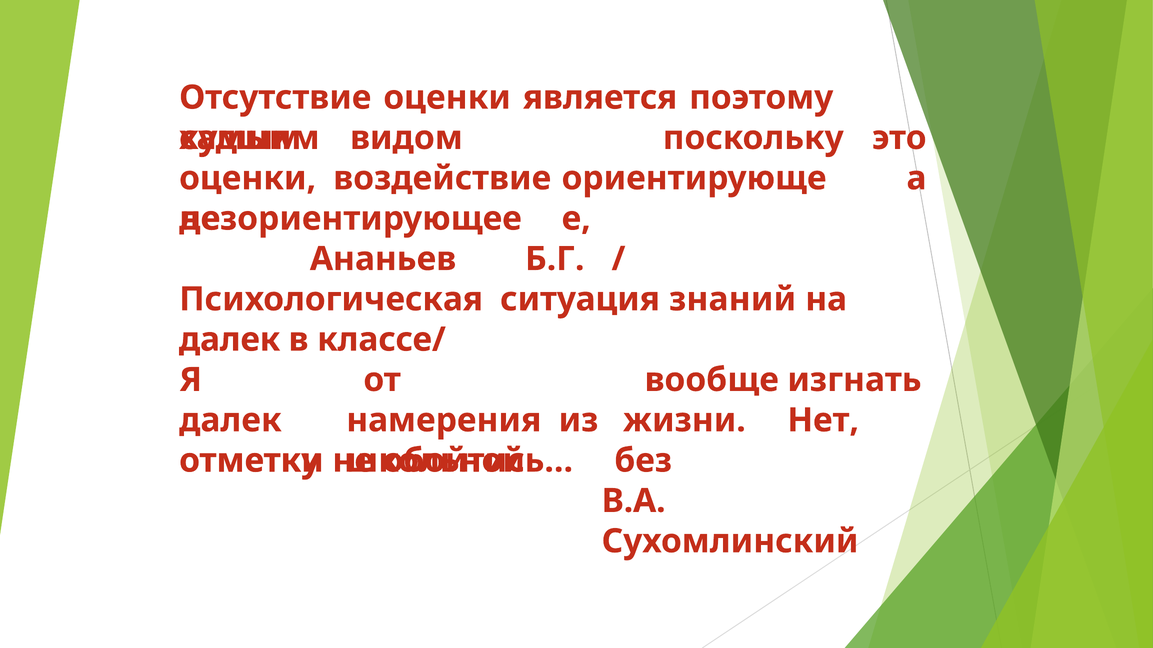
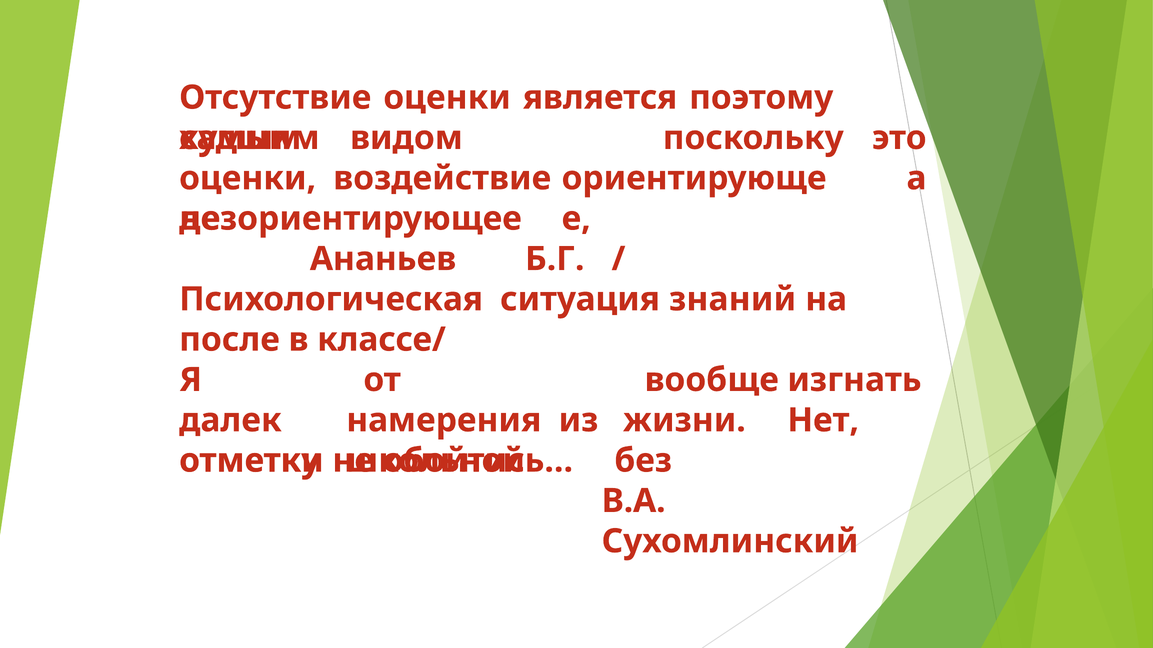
далек at (230, 340): далек -> после
